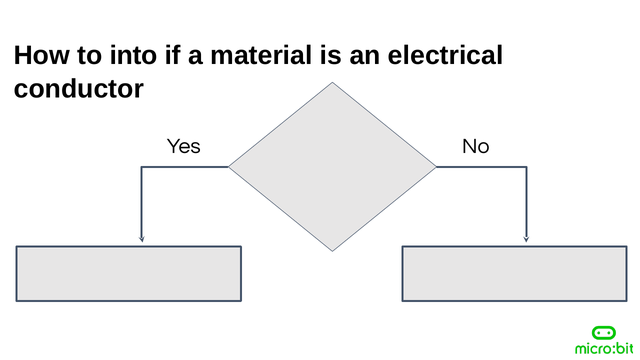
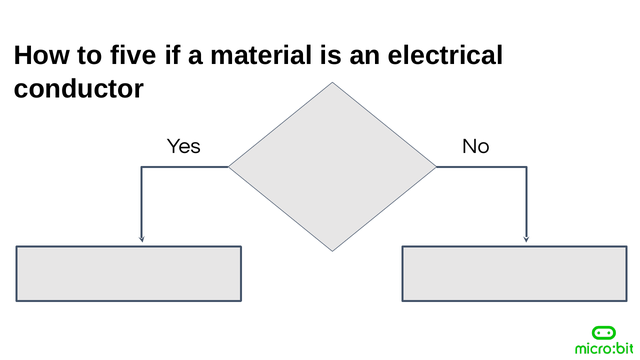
into: into -> five
